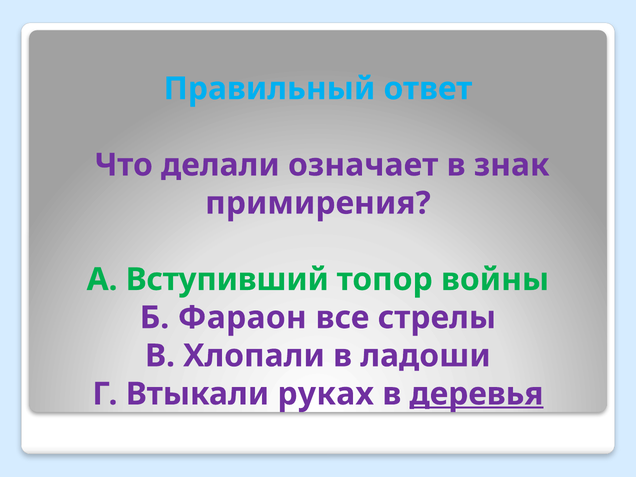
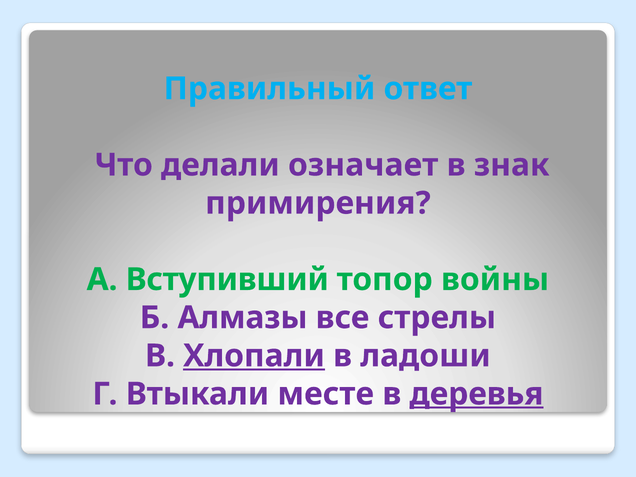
Фараон: Фараон -> Алмазы
Хлопали underline: none -> present
руках: руках -> месте
